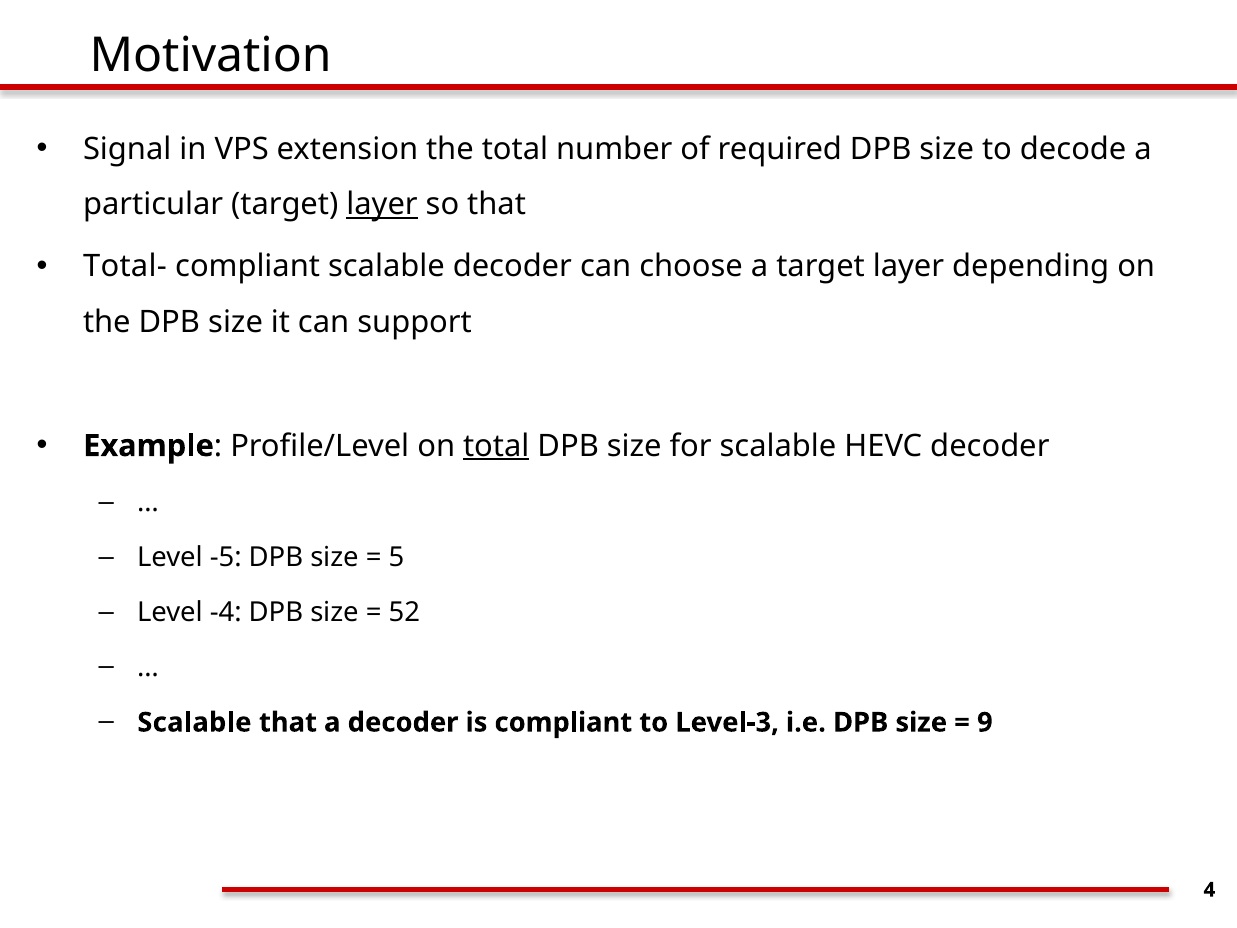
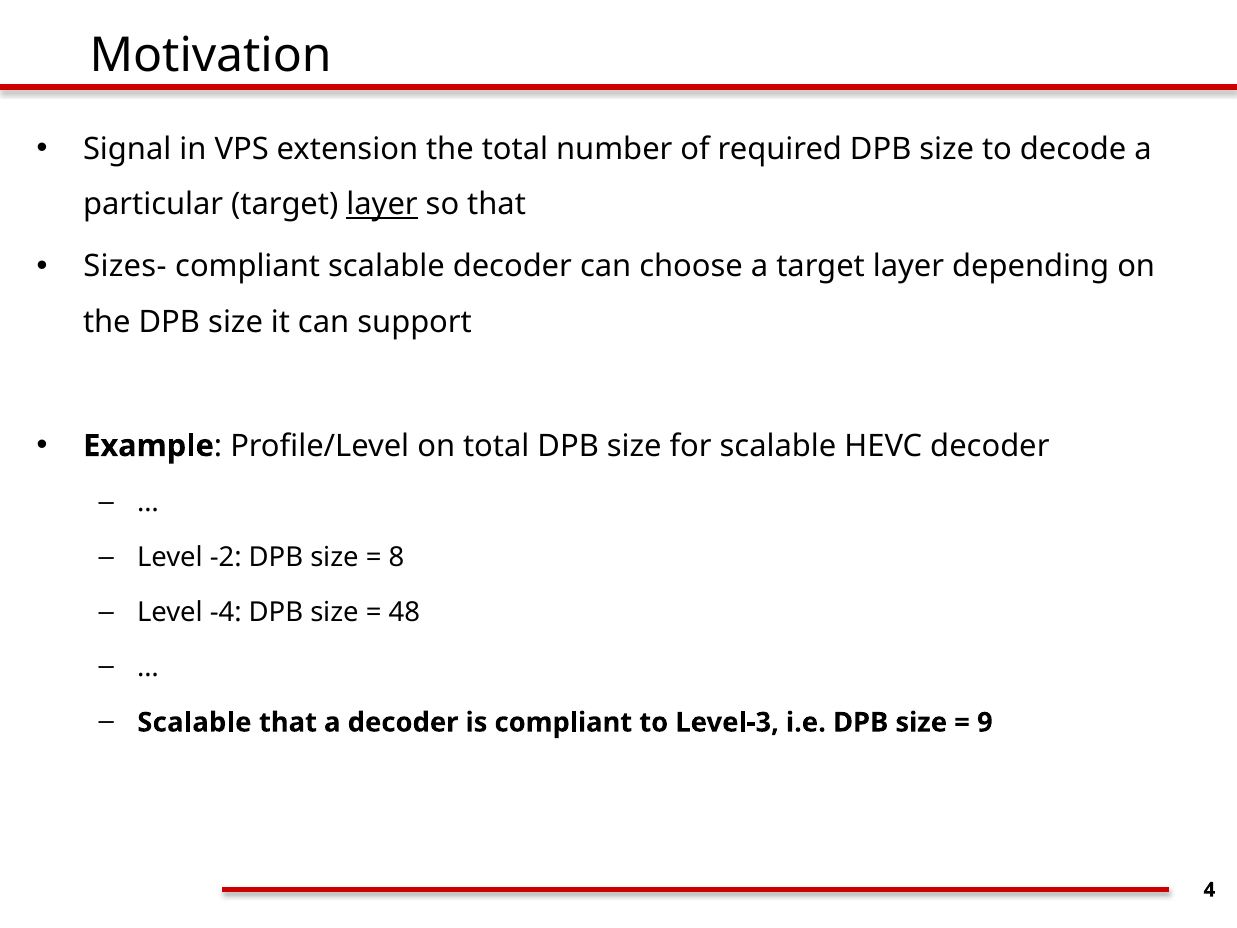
Total-: Total- -> Sizes-
total at (496, 446) underline: present -> none
-5: -5 -> -2
5: 5 -> 8
52: 52 -> 48
